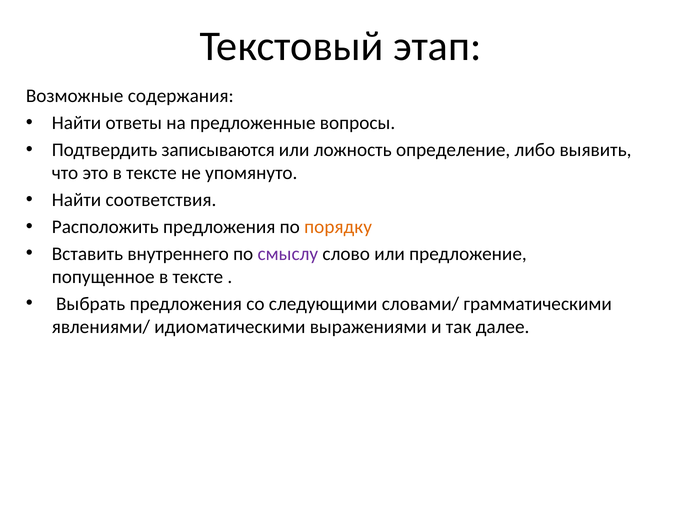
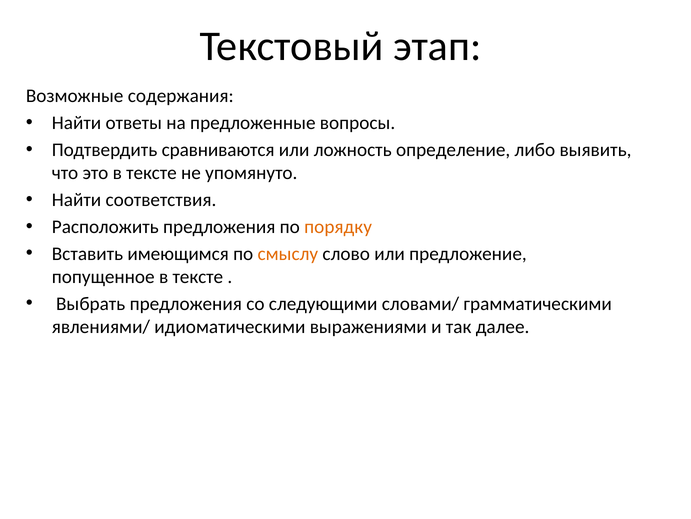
записываются: записываются -> сравниваются
внутреннего: внутреннего -> имеющимся
смыслу colour: purple -> orange
